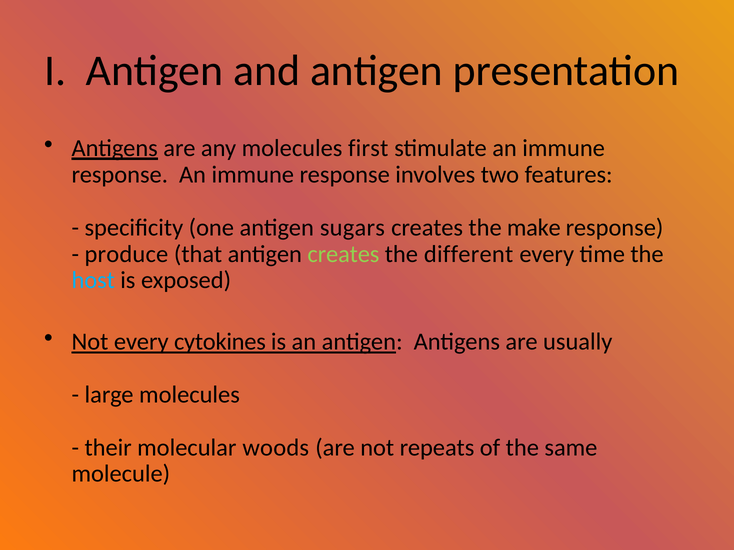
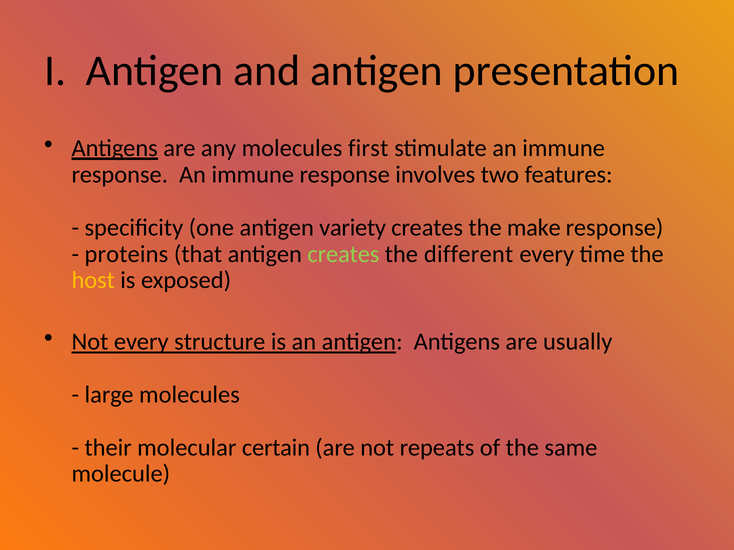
sugars: sugars -> variety
produce: produce -> proteins
host colour: light blue -> yellow
cytokines: cytokines -> structure
woods: woods -> certain
